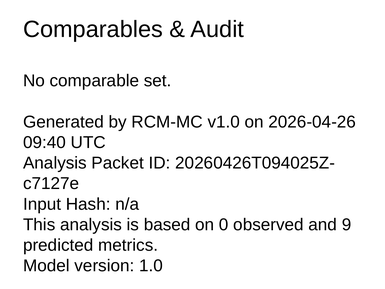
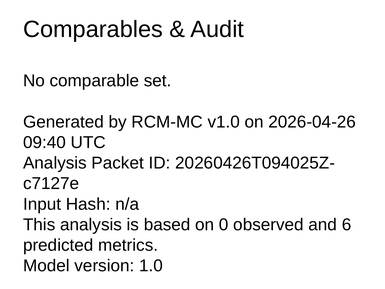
9: 9 -> 6
